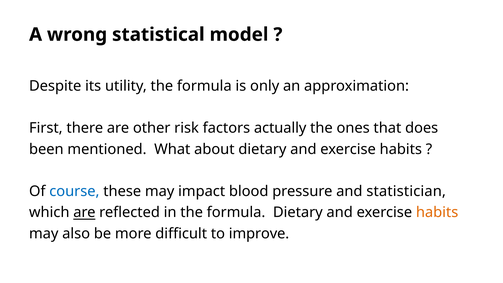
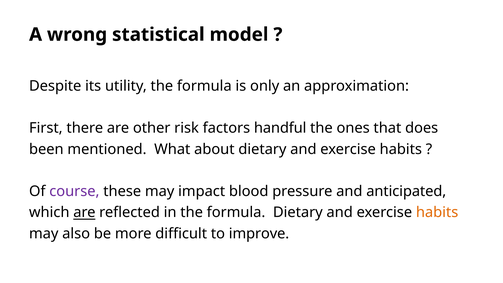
actually: actually -> handful
course colour: blue -> purple
statistician: statistician -> anticipated
